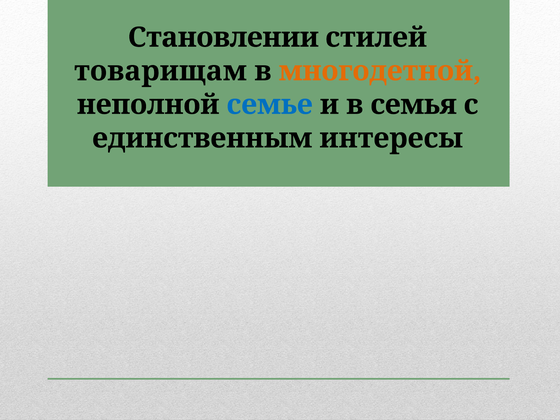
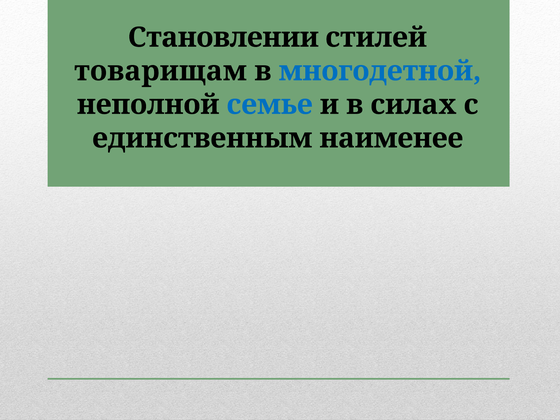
многодетной colour: orange -> blue
семья: семья -> силах
интересы: интересы -> наименее
